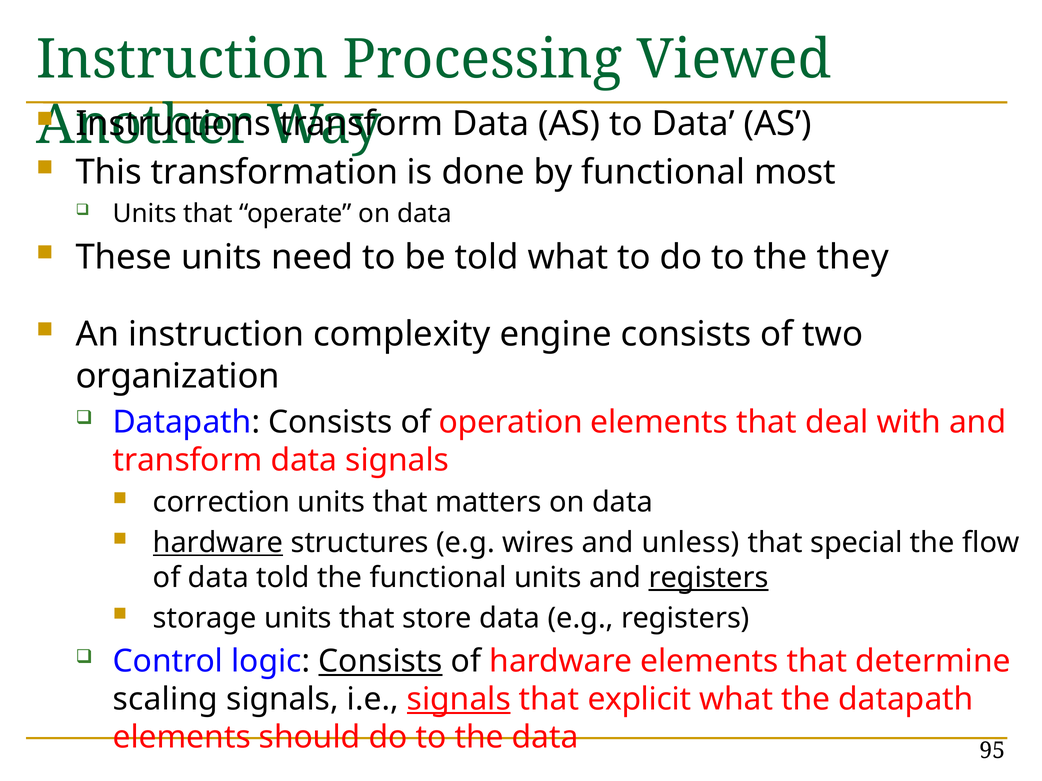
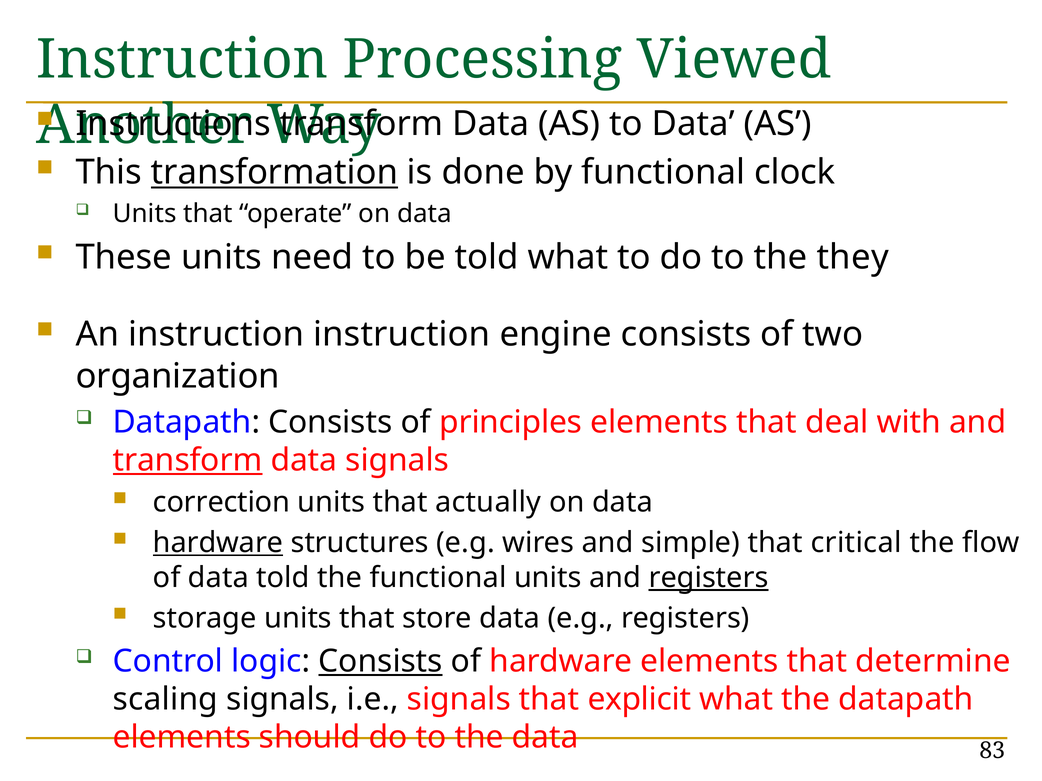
transformation underline: none -> present
most: most -> clock
instruction complexity: complexity -> instruction
operation: operation -> principles
transform at (188, 461) underline: none -> present
matters: matters -> actually
unless: unless -> simple
special: special -> critical
signals at (459, 700) underline: present -> none
95: 95 -> 83
